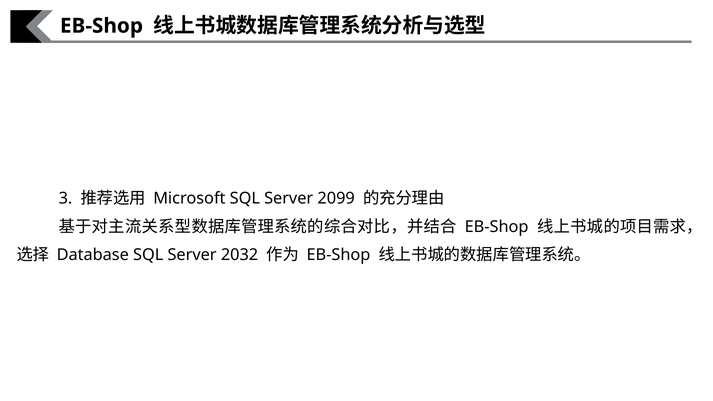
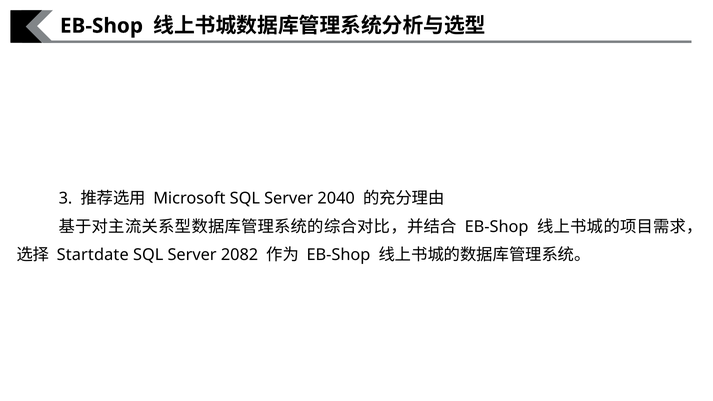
2099: 2099 -> 2040
Database: Database -> Startdate
2032: 2032 -> 2082
